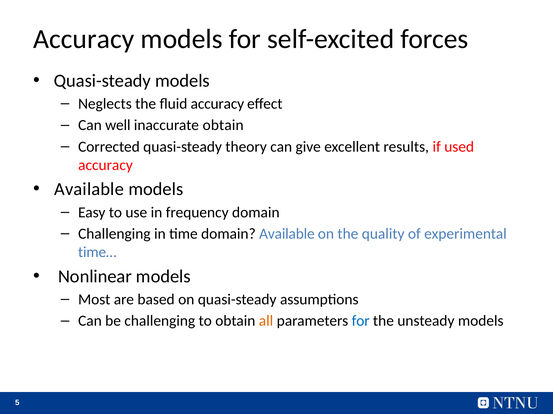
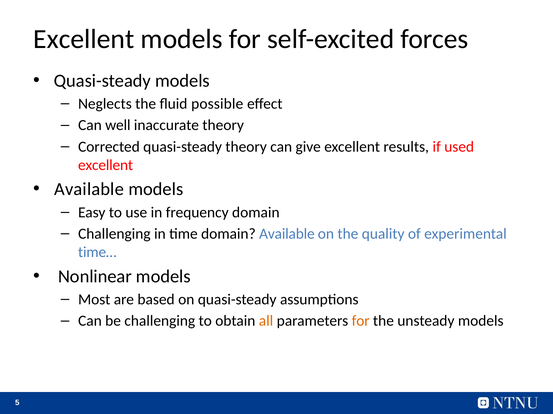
Accuracy at (84, 39): Accuracy -> Excellent
fluid accuracy: accuracy -> possible
inaccurate obtain: obtain -> theory
accuracy at (105, 165): accuracy -> excellent
for at (361, 321) colour: blue -> orange
